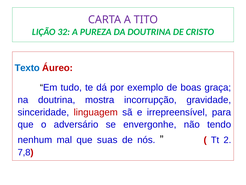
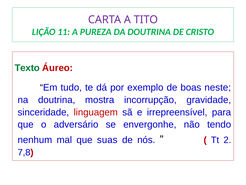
32: 32 -> 11
Texto colour: blue -> green
graça: graça -> neste
